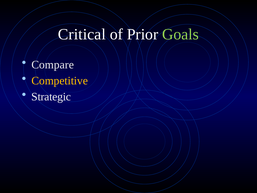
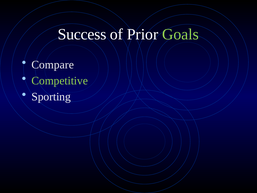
Critical: Critical -> Success
Competitive colour: yellow -> light green
Strategic: Strategic -> Sporting
